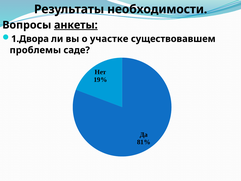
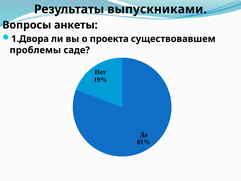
необходимости: необходимости -> выпускниками
анкеты underline: present -> none
участке: участке -> проекта
